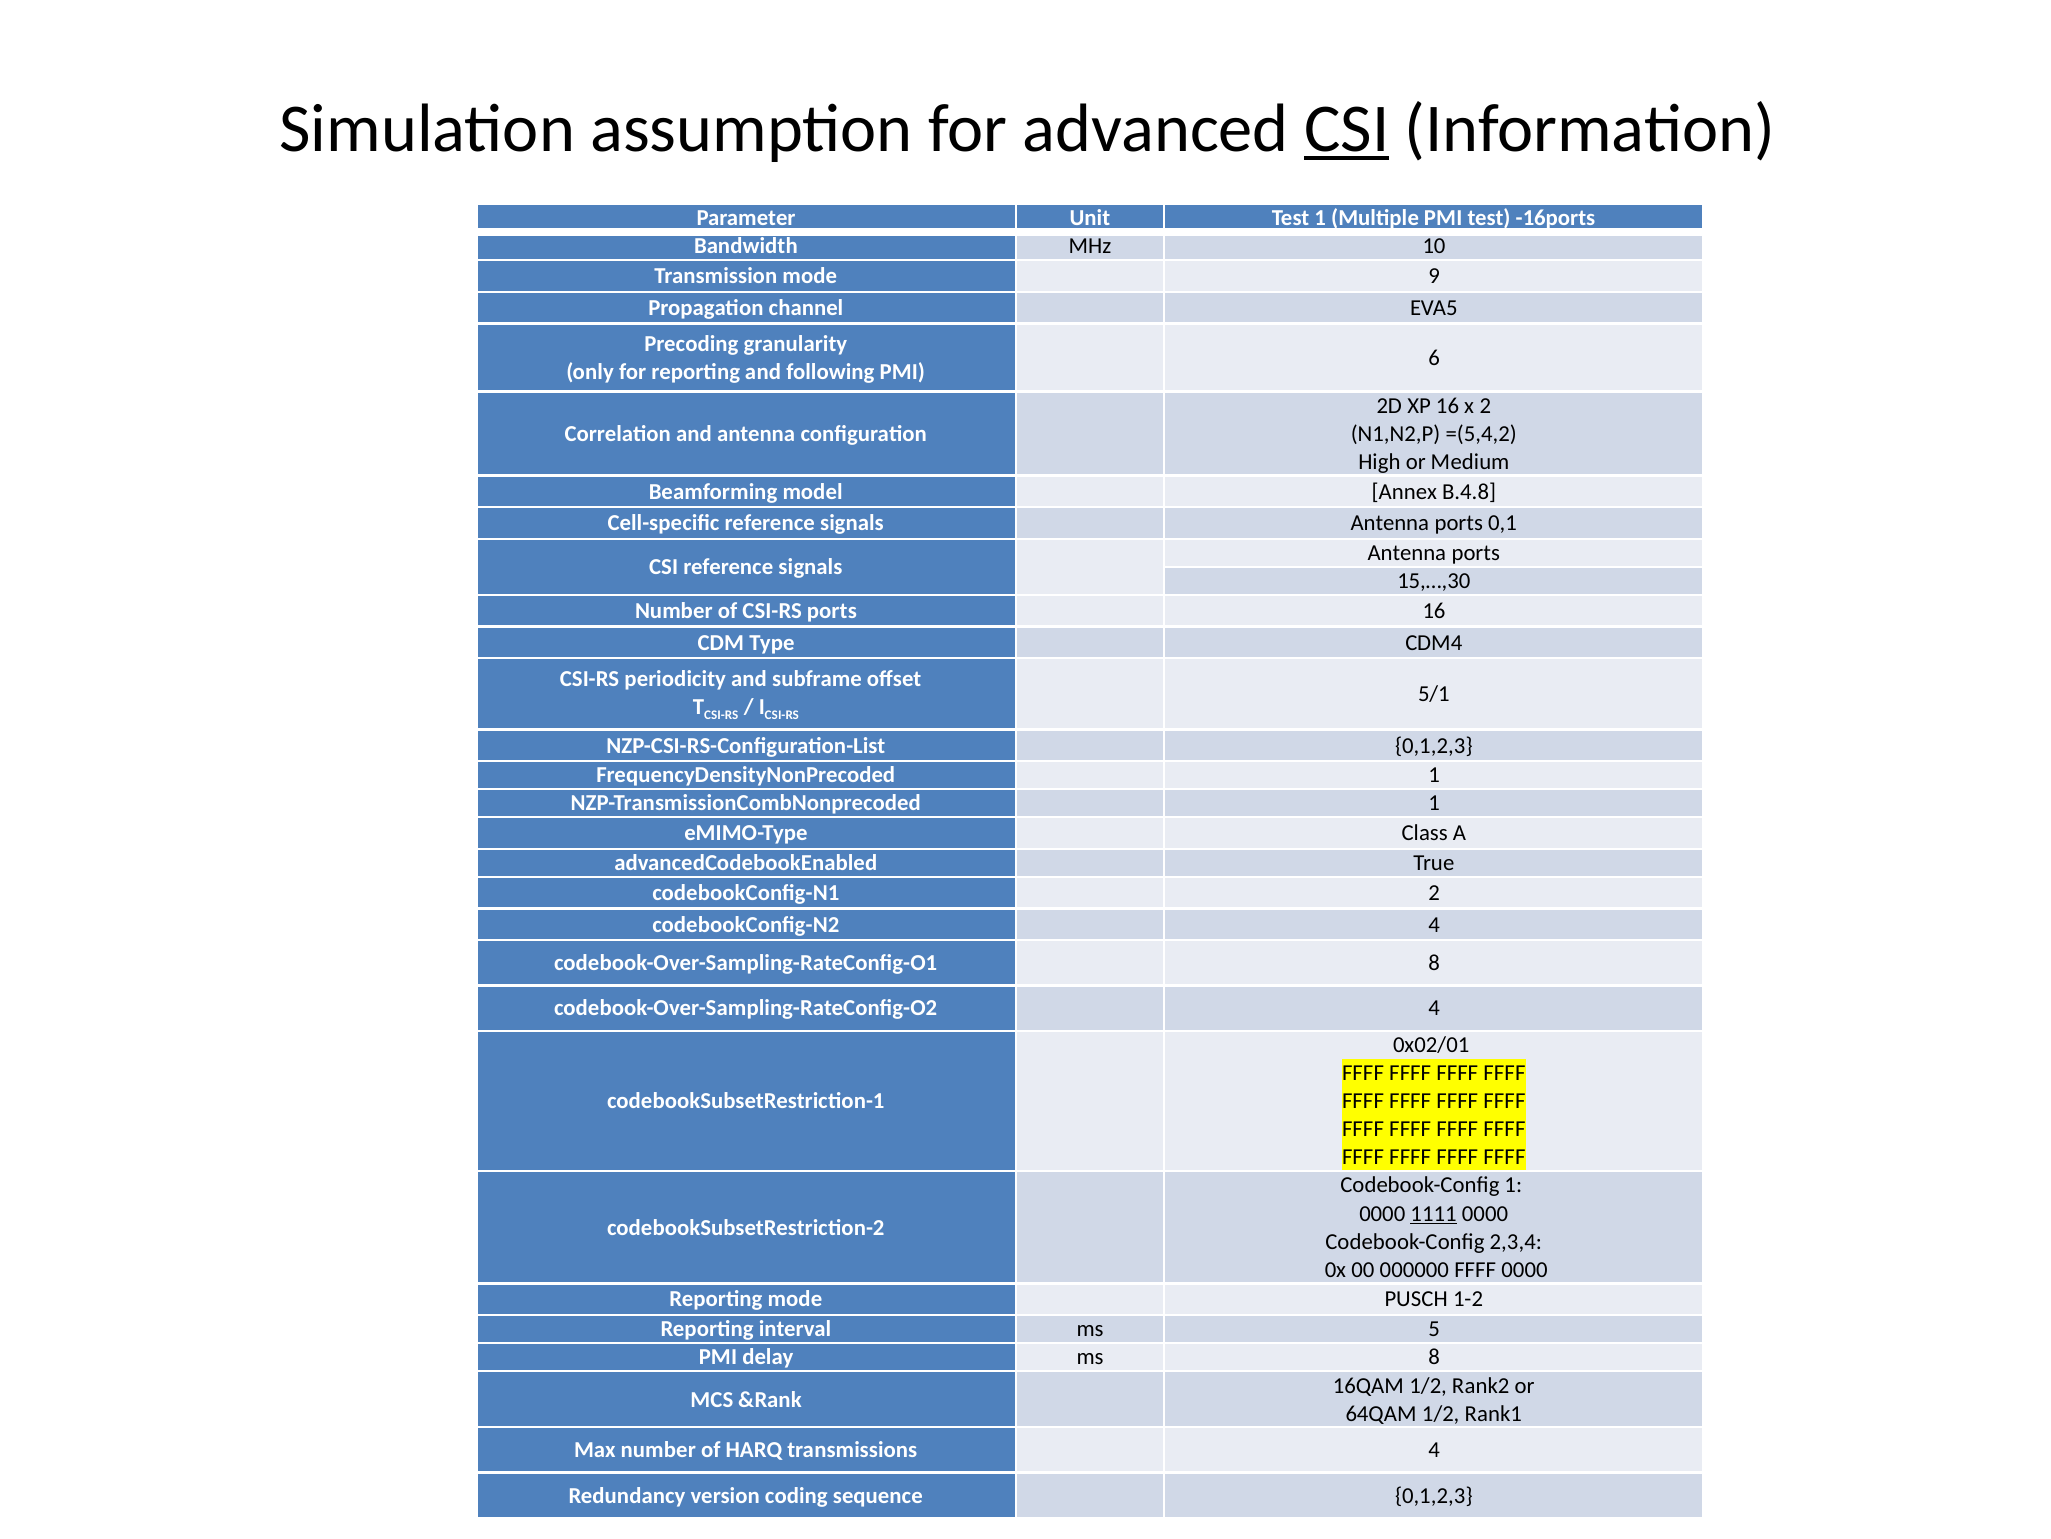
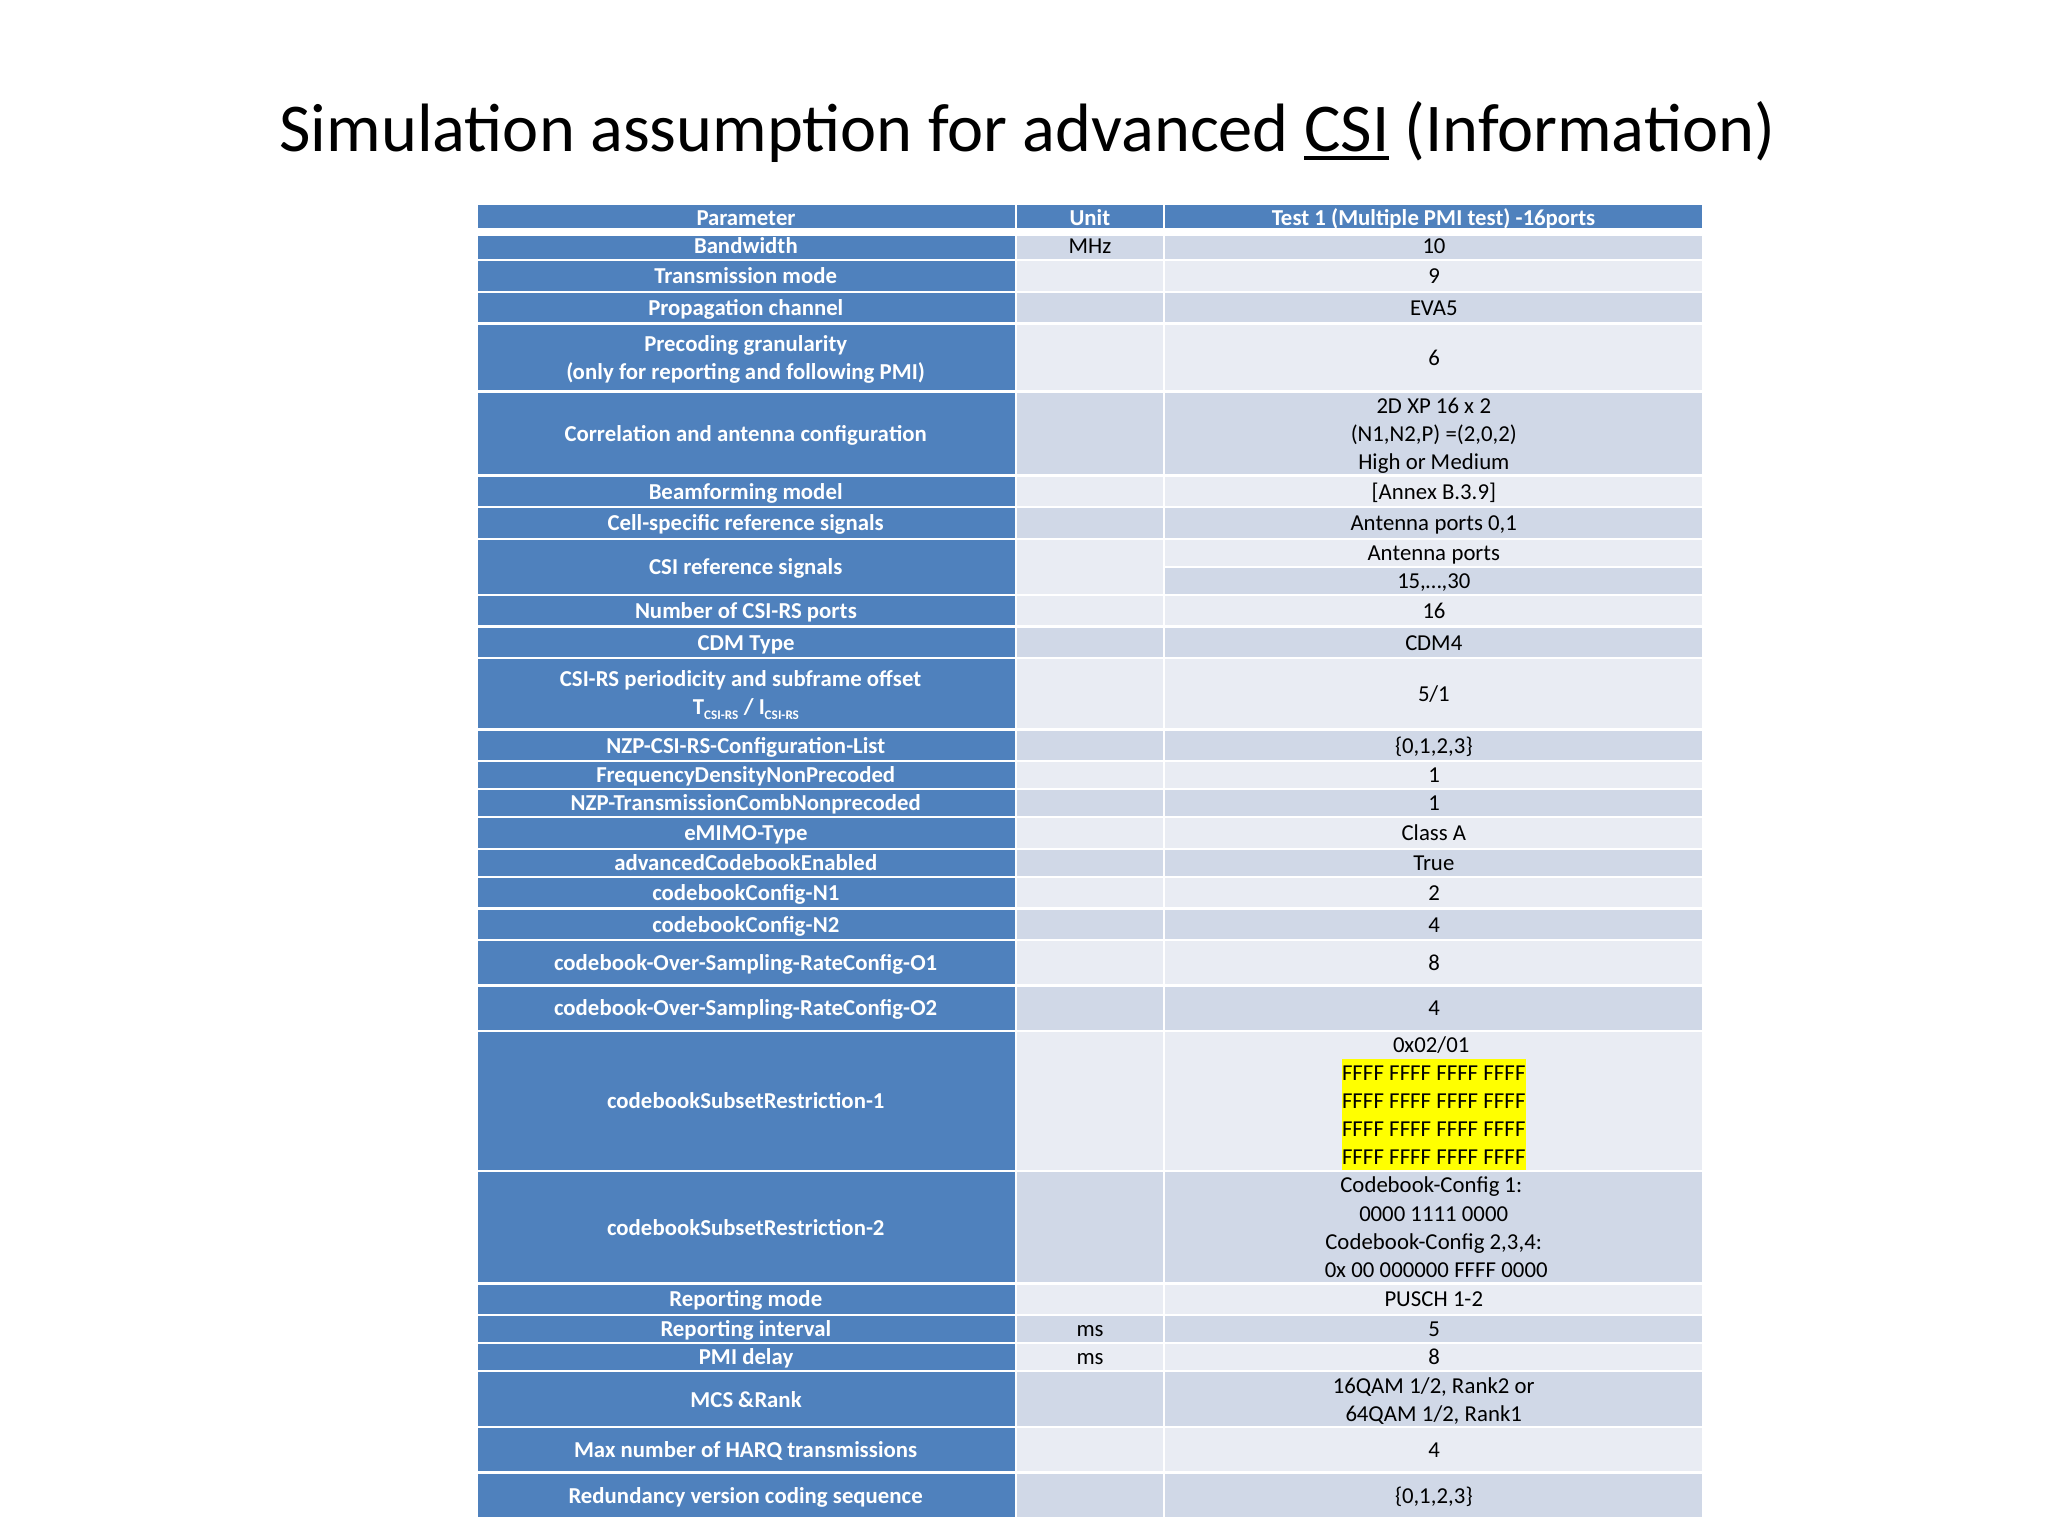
=(5,4,2: =(5,4,2 -> =(2,0,2
B.4.8: B.4.8 -> B.3.9
1111 underline: present -> none
